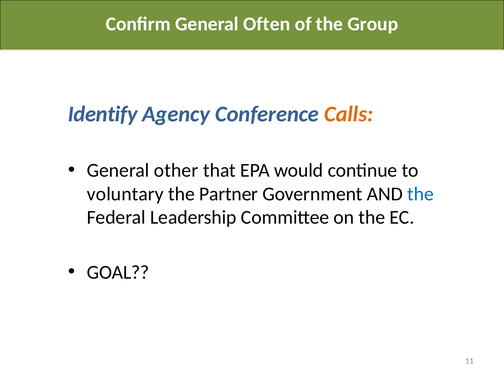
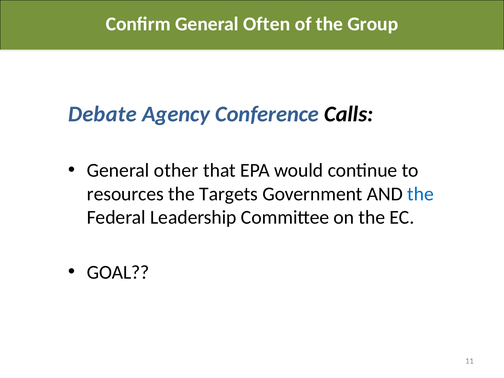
Identify: Identify -> Debate
Calls colour: orange -> black
voluntary: voluntary -> resources
Partner: Partner -> Targets
